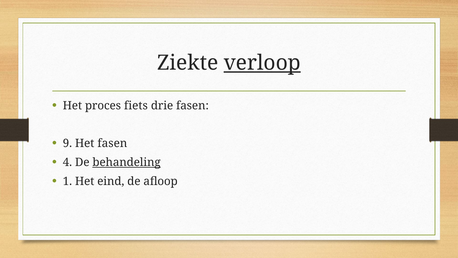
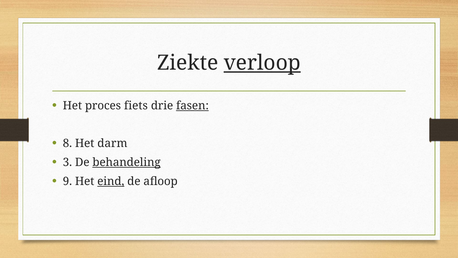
fasen at (192, 105) underline: none -> present
9: 9 -> 8
Het fasen: fasen -> darm
4: 4 -> 3
1: 1 -> 9
eind underline: none -> present
